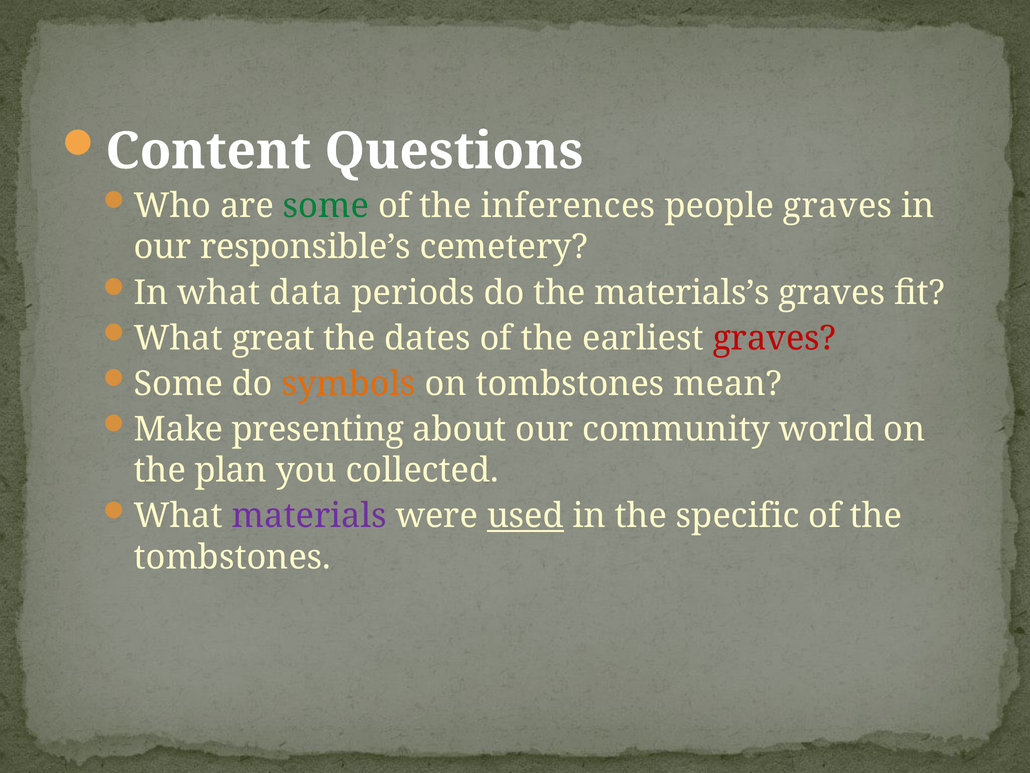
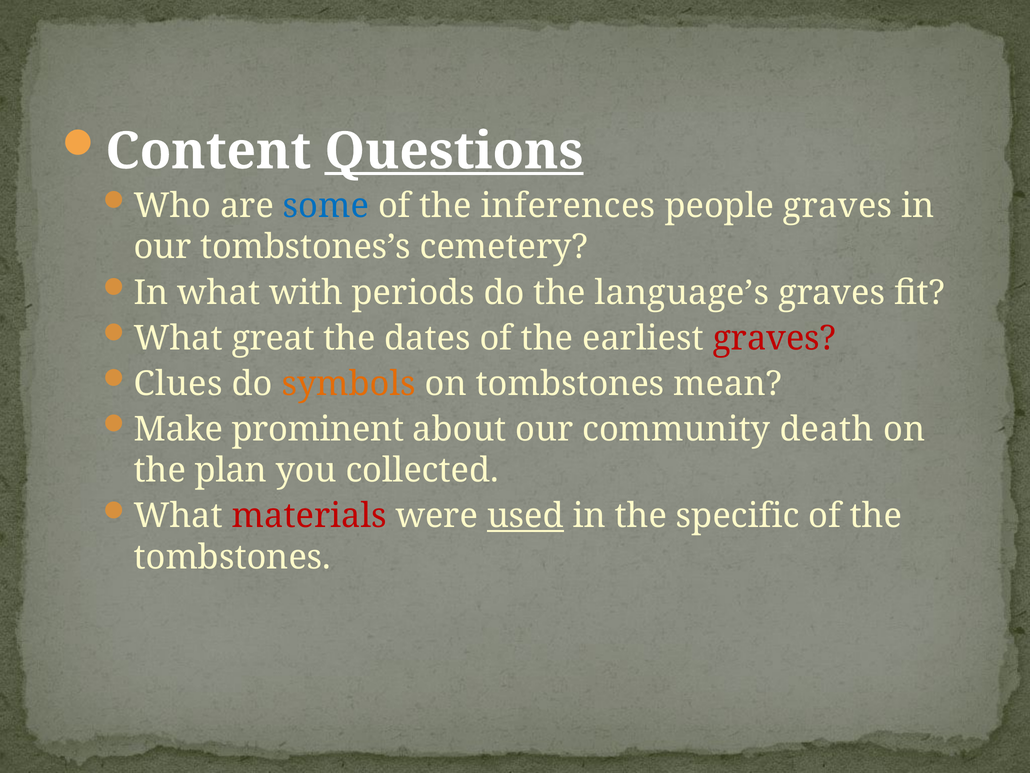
Questions underline: none -> present
some at (326, 206) colour: green -> blue
responsible’s: responsible’s -> tombstones’s
data: data -> with
materials’s: materials’s -> language’s
Some at (178, 383): Some -> Clues
presenting: presenting -> prominent
world: world -> death
materials colour: purple -> red
